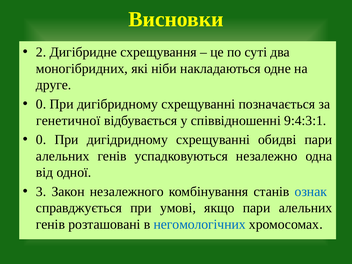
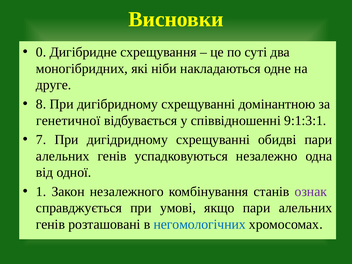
2: 2 -> 0
0 at (41, 104): 0 -> 8
позначається: позначається -> домінантною
9:4:3:1: 9:4:3:1 -> 9:1:3:1
0 at (41, 140): 0 -> 7
3: 3 -> 1
ознак colour: blue -> purple
